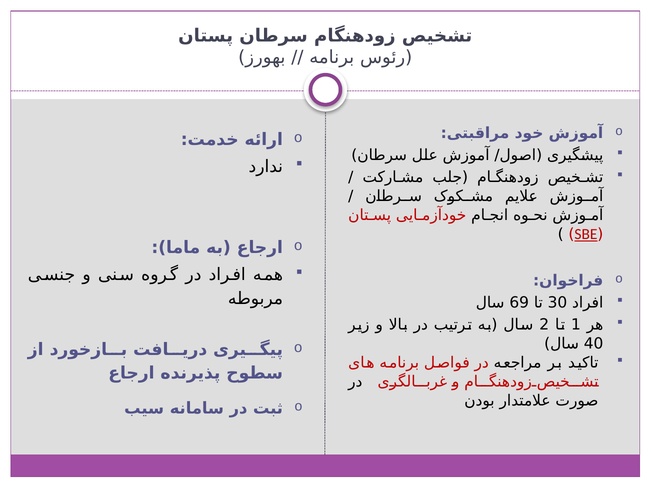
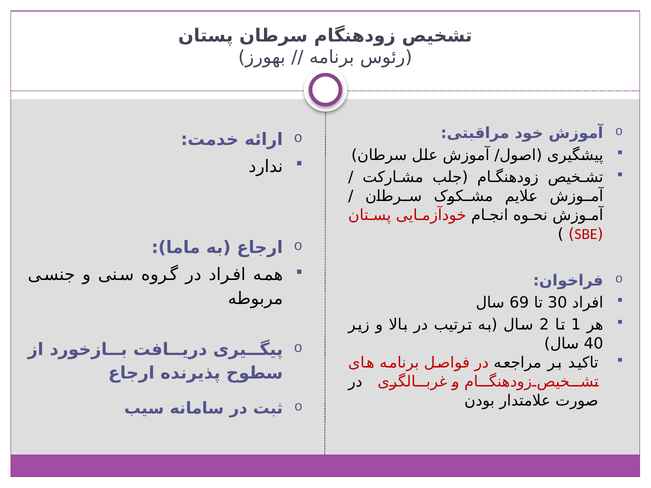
SBE underline: present -> none
